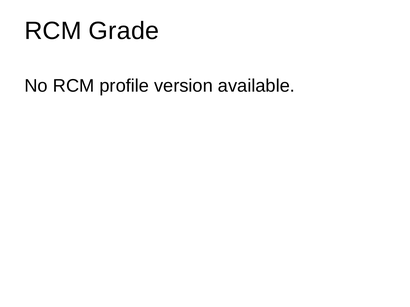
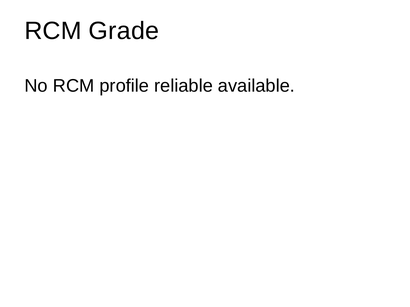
version: version -> reliable
